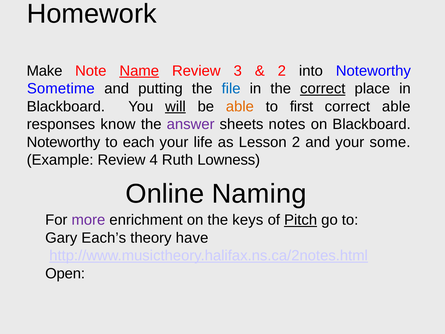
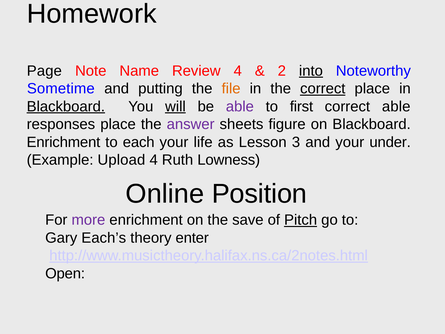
Make: Make -> Page
Name underline: present -> none
Review 3: 3 -> 4
into underline: none -> present
file colour: blue -> orange
Blackboard at (66, 106) underline: none -> present
able at (240, 106) colour: orange -> purple
responses know: know -> place
notes: notes -> figure
Noteworthy at (63, 142): Noteworthy -> Enrichment
Lesson 2: 2 -> 3
some: some -> under
Example Review: Review -> Upload
Naming: Naming -> Position
keys: keys -> save
have: have -> enter
